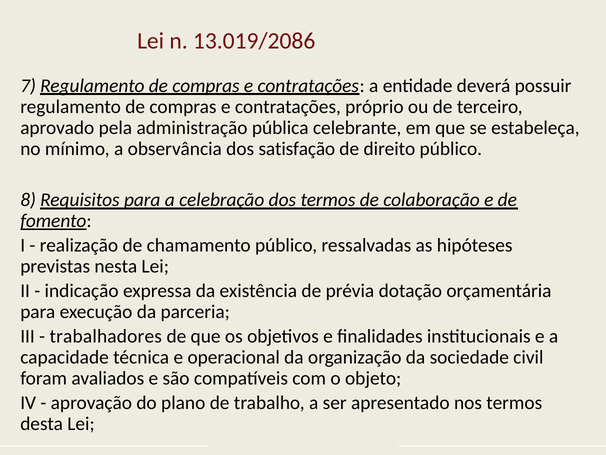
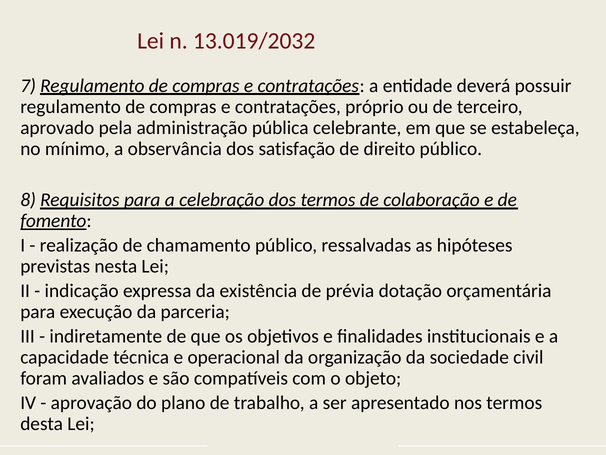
13.019/2086: 13.019/2086 -> 13.019/2032
trabalhadores: trabalhadores -> indiretamente
